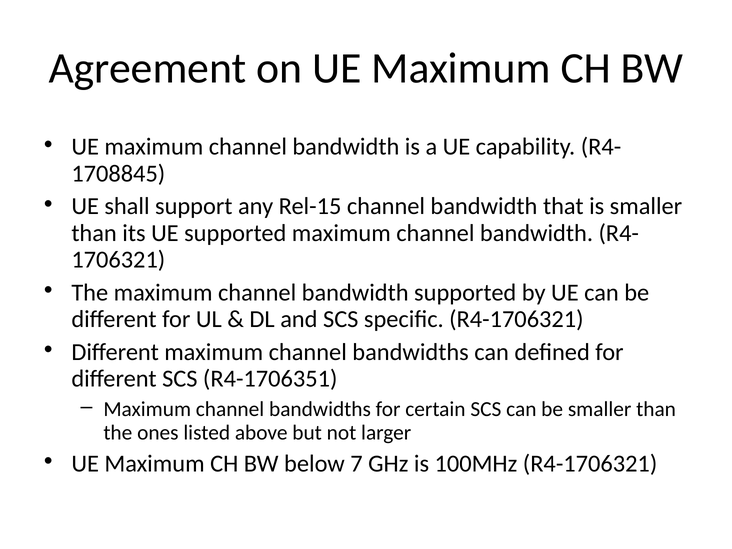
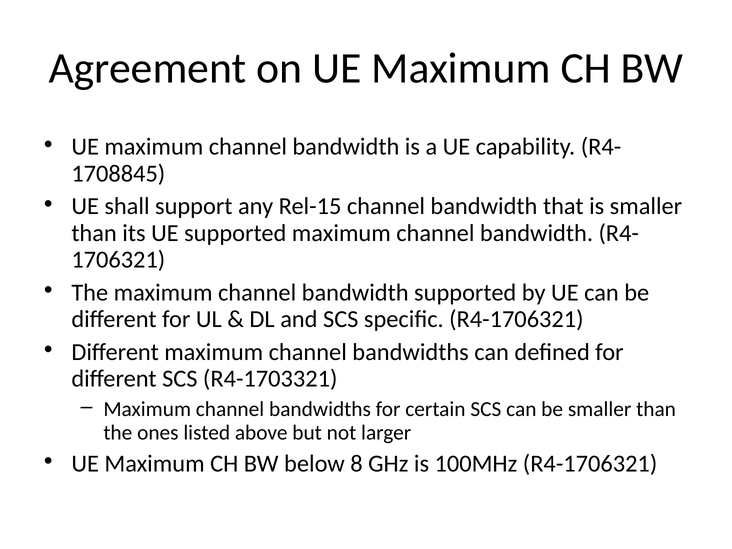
R4-1706351: R4-1706351 -> R4-1703321
7: 7 -> 8
